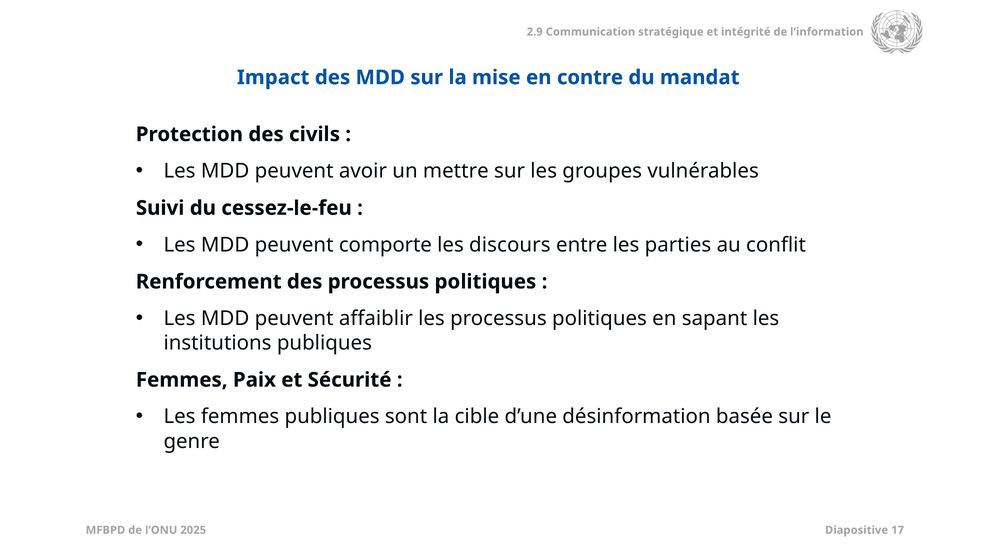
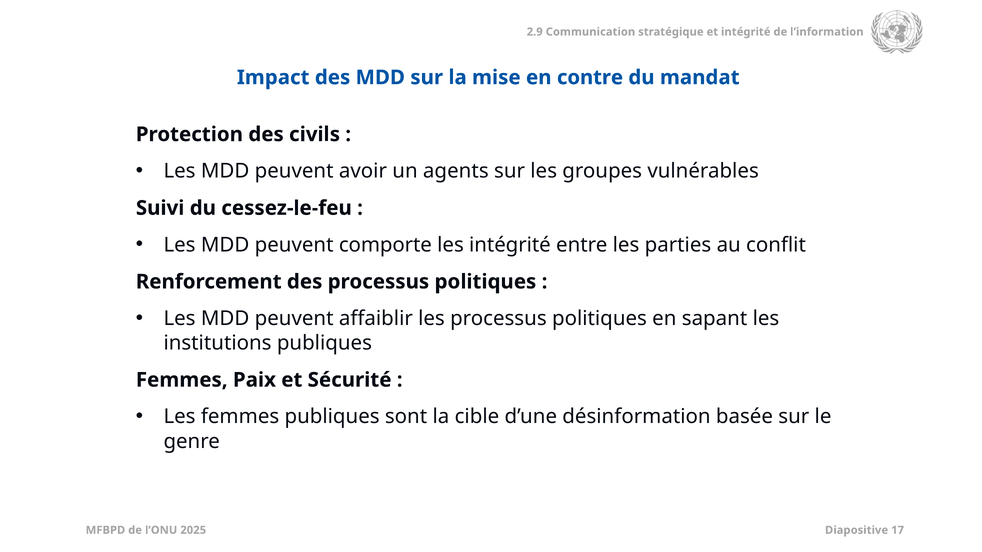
mettre: mettre -> agents
les discours: discours -> intégrité
